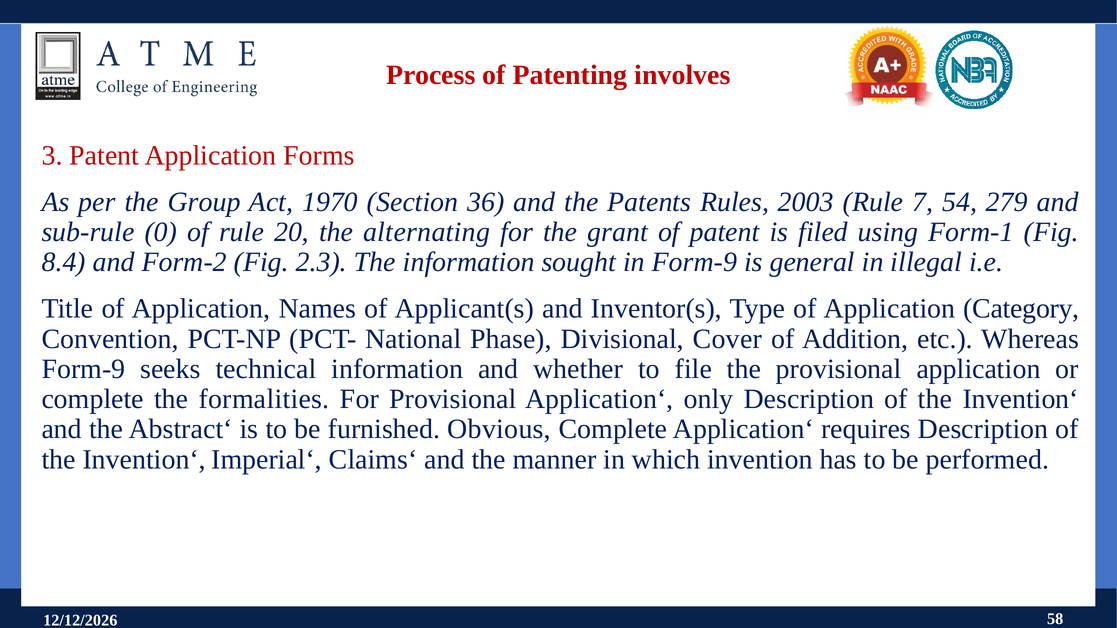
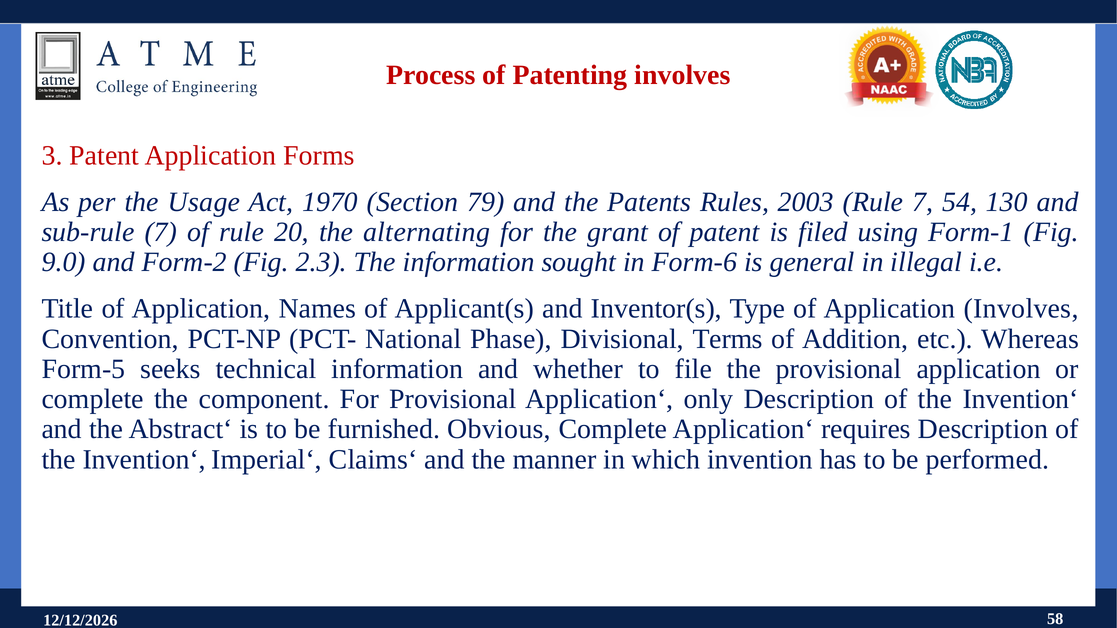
Group: Group -> Usage
36: 36 -> 79
279: 279 -> 130
sub-rule 0: 0 -> 7
8.4: 8.4 -> 9.0
in Form-9: Form-9 -> Form-6
Application Category: Category -> Involves
Cover: Cover -> Terms
Form-9 at (83, 369): Form-9 -> Form-5
formalities: formalities -> component
